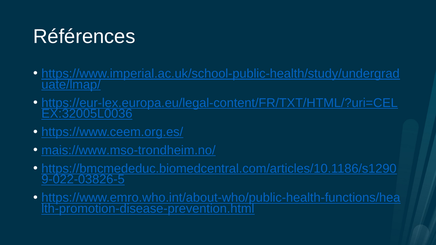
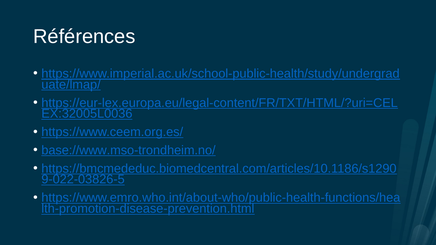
mais://www.mso-trondheim.no/: mais://www.mso-trondheim.no/ -> base://www.mso-trondheim.no/
